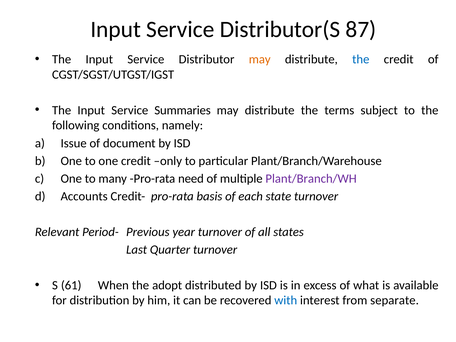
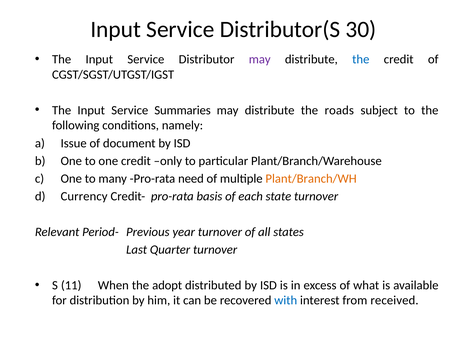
87: 87 -> 30
may at (260, 59) colour: orange -> purple
terms: terms -> roads
Plant/Branch/WH colour: purple -> orange
Accounts: Accounts -> Currency
61: 61 -> 11
separate: separate -> received
